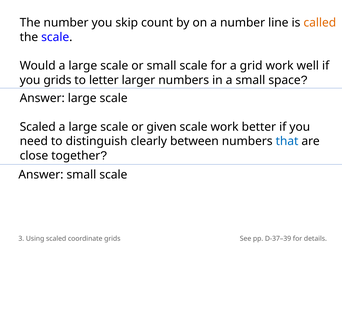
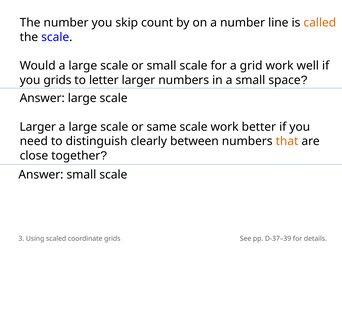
Scaled at (38, 127): Scaled -> Larger
given: given -> same
that colour: blue -> orange
